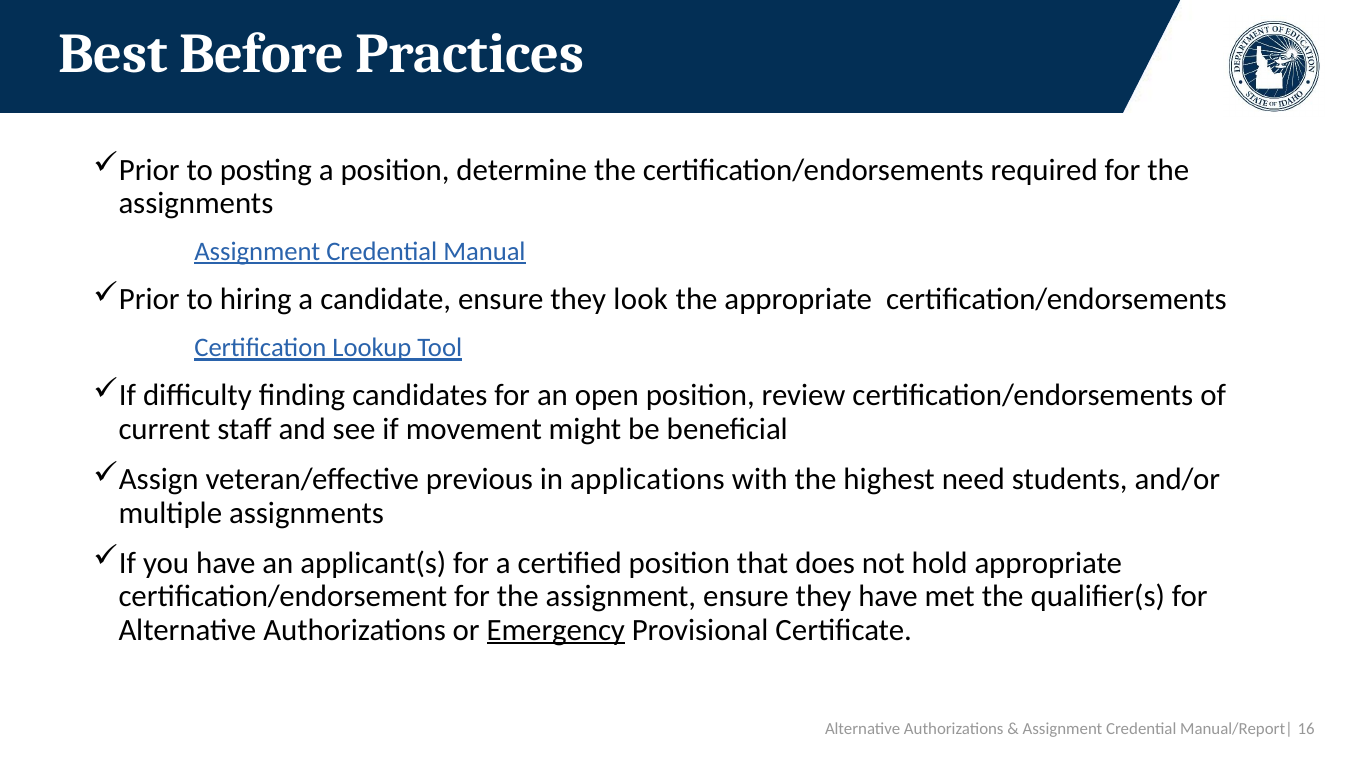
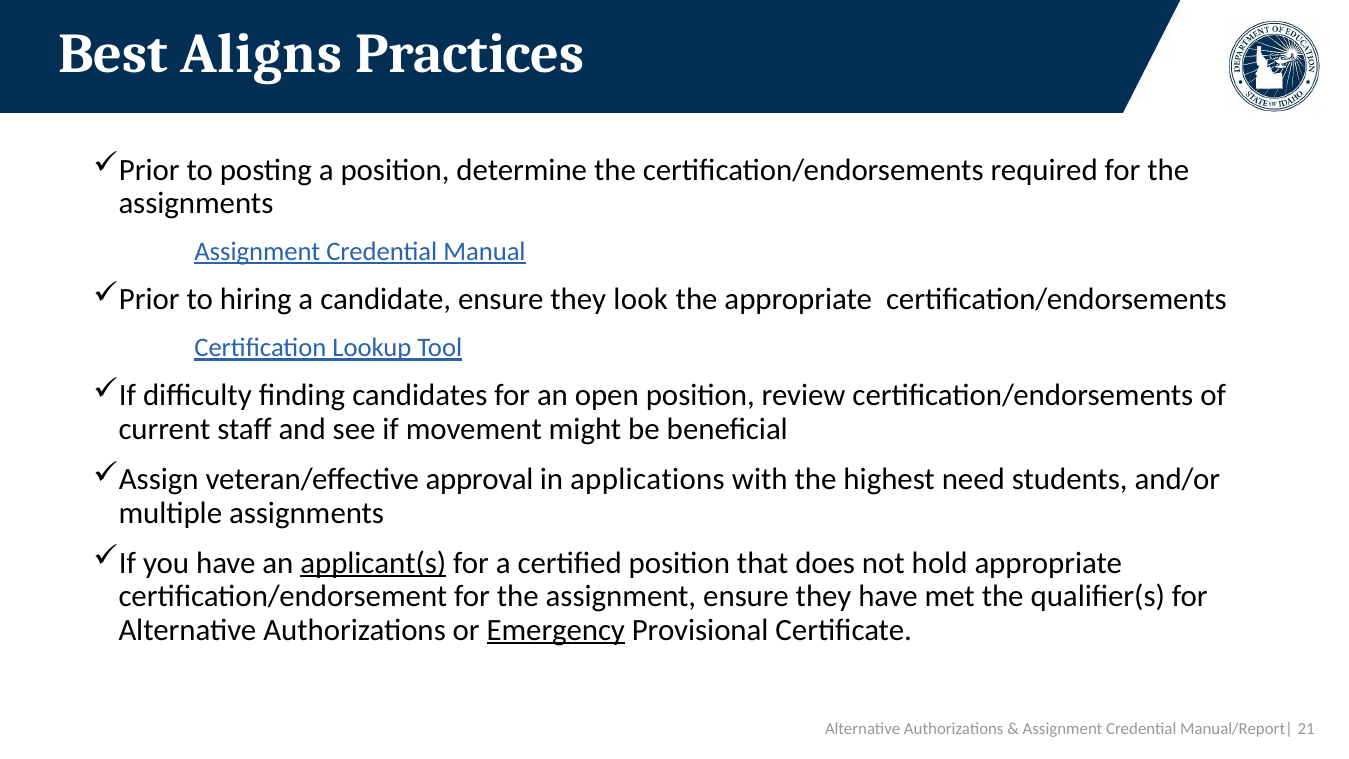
Before: Before -> Aligns
previous: previous -> approval
applicant(s underline: none -> present
16: 16 -> 21
